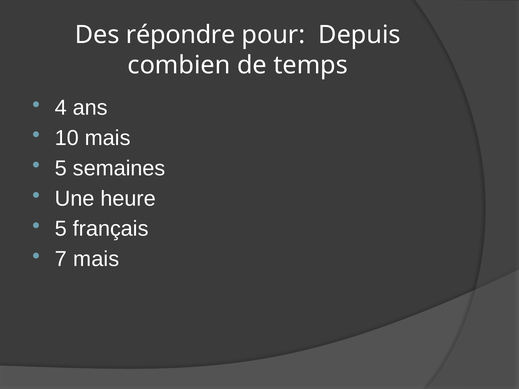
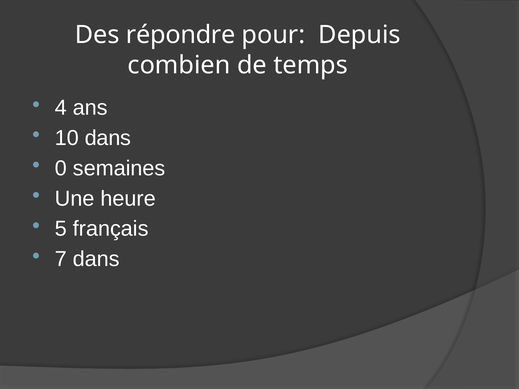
10 mais: mais -> dans
5 at (61, 168): 5 -> 0
7 mais: mais -> dans
